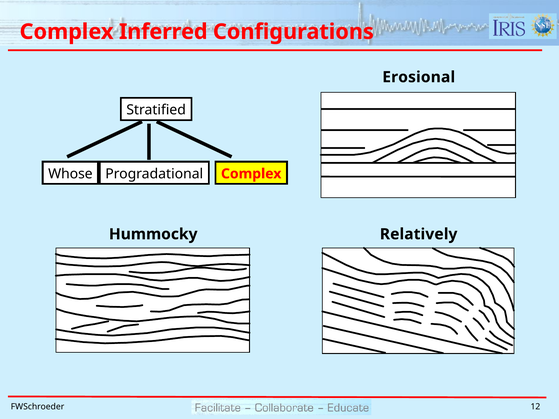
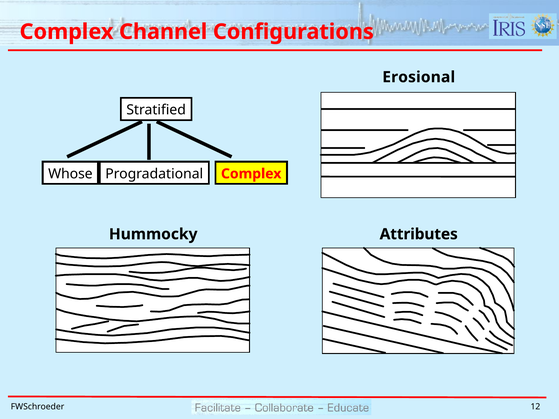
Inferred: Inferred -> Channel
Relatively: Relatively -> Attributes
